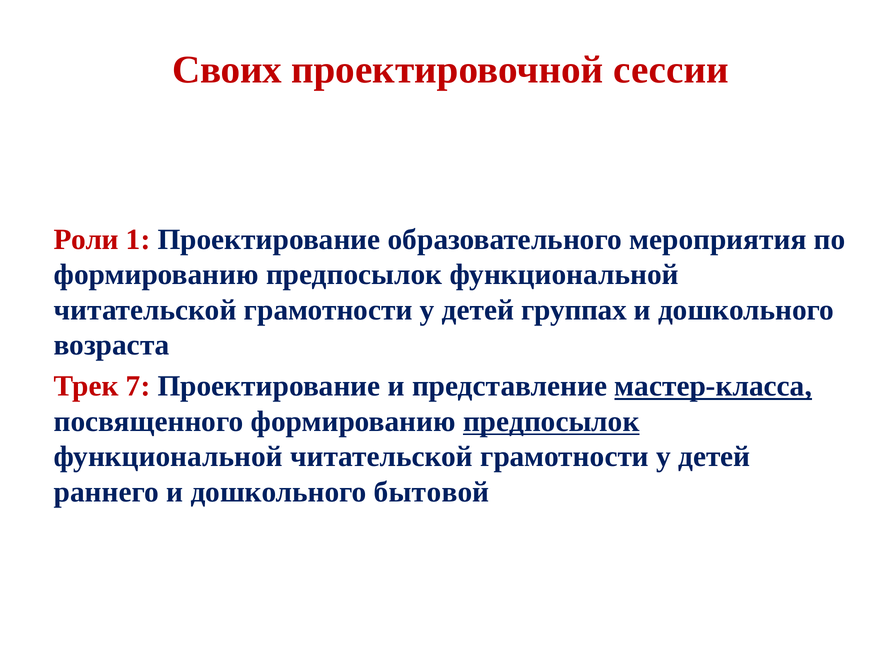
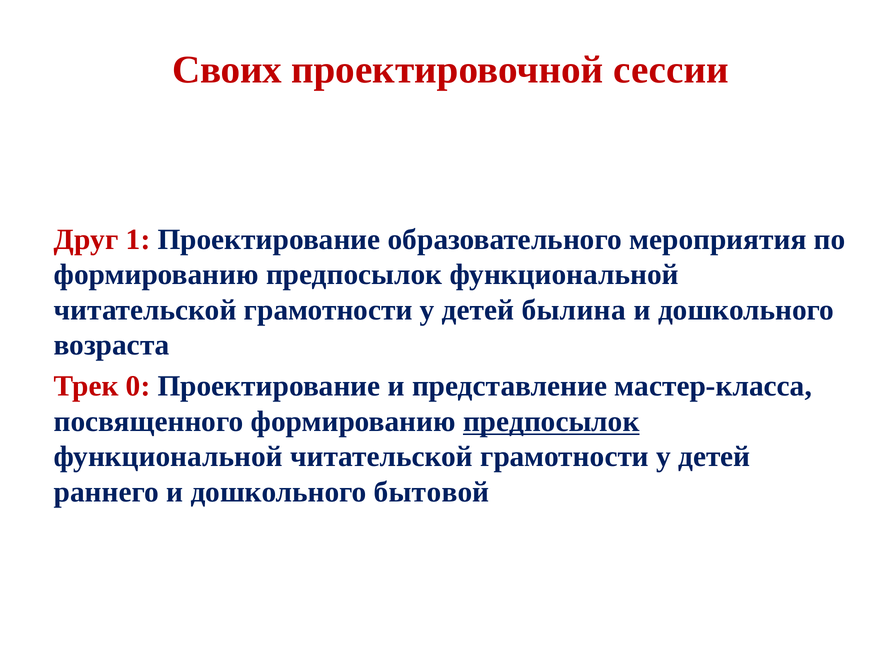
Роли: Роли -> Друг
группах: группах -> былина
7: 7 -> 0
мастер-класса underline: present -> none
